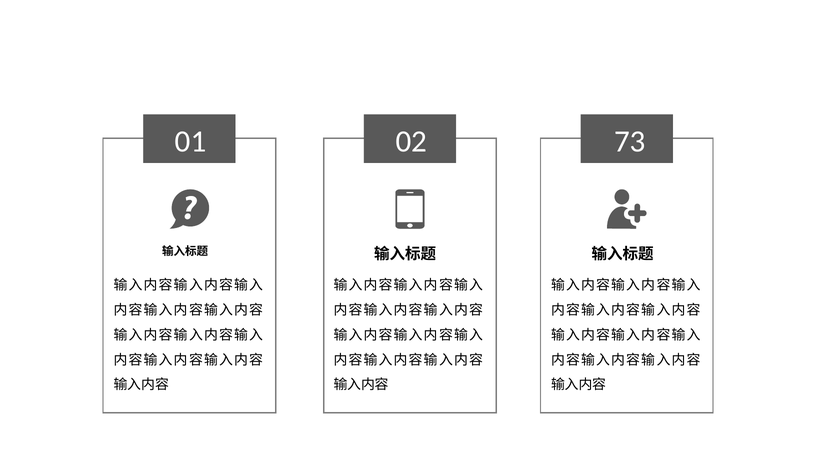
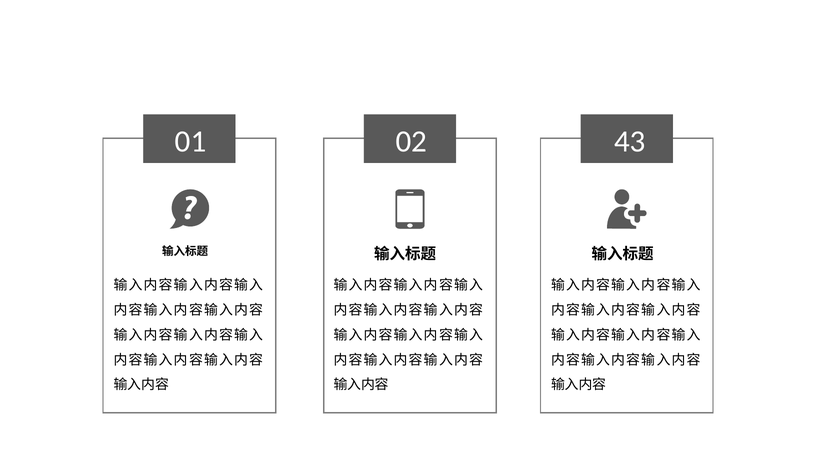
73: 73 -> 43
